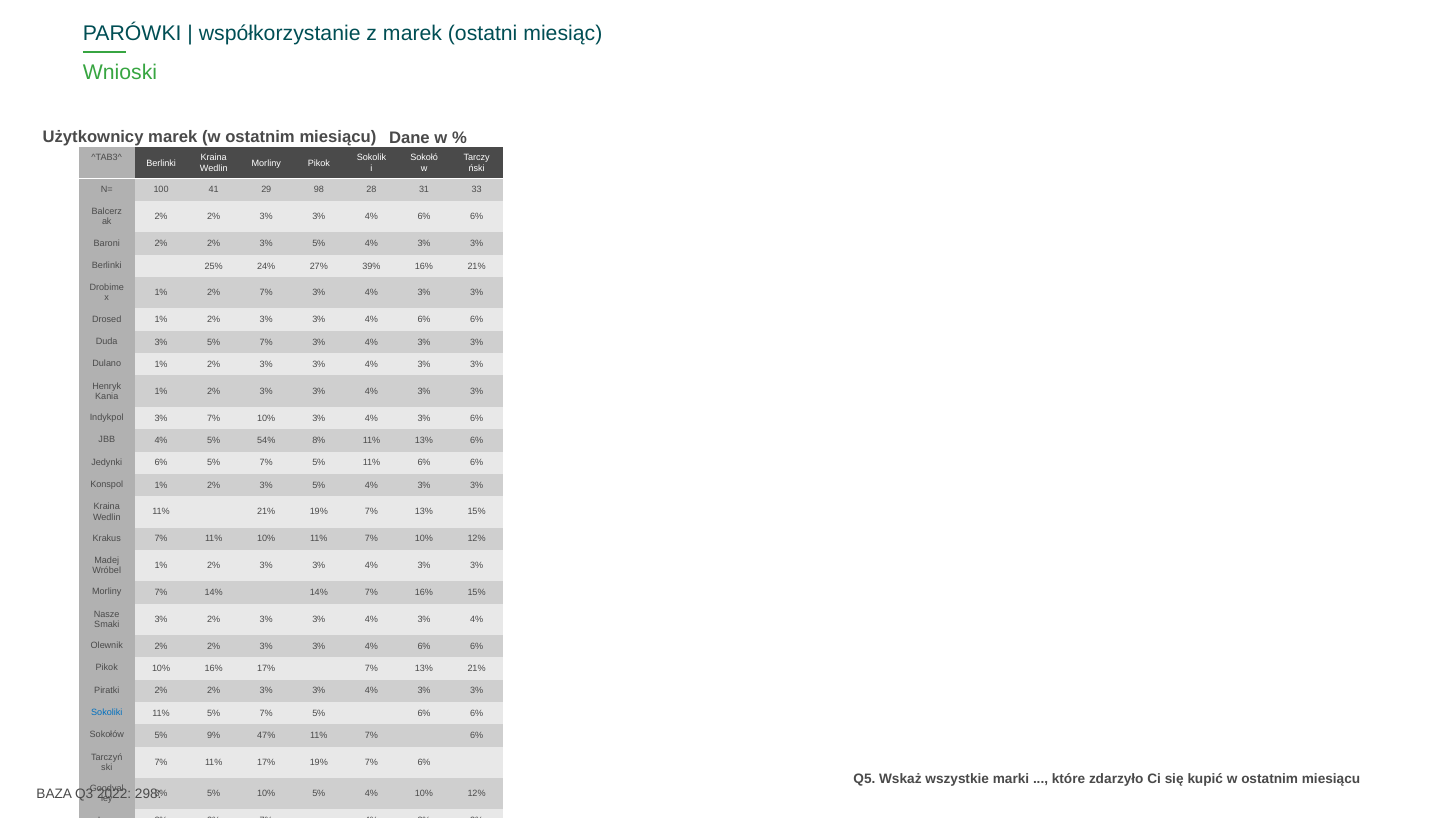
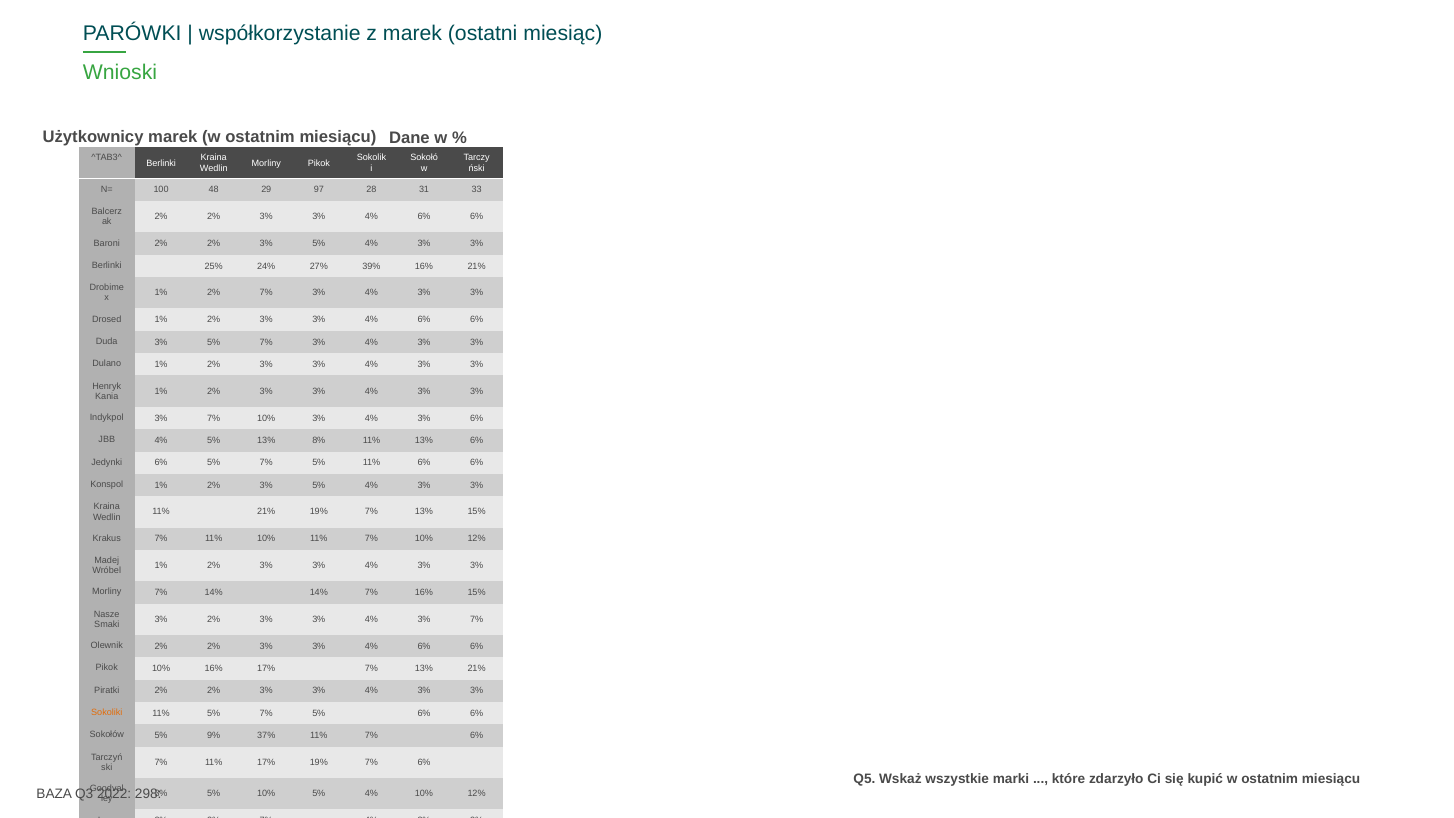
41: 41 -> 48
98: 98 -> 97
5% 54%: 54% -> 13%
4% 3% 4%: 4% -> 7%
Sokoliki colour: blue -> orange
47%: 47% -> 37%
